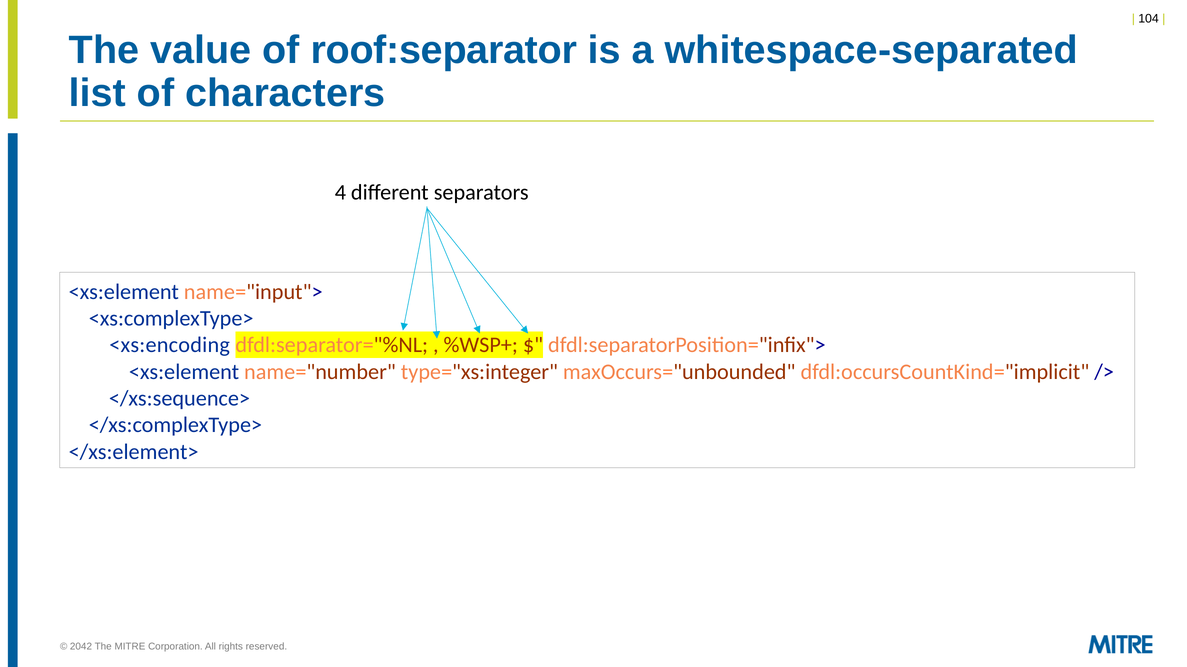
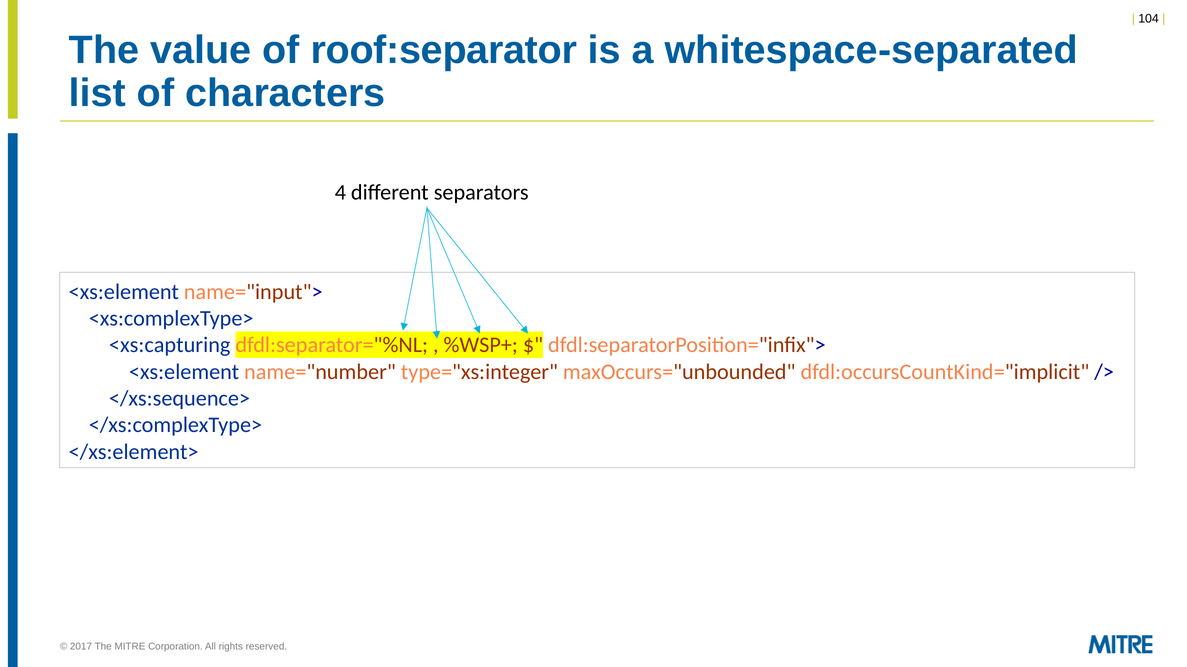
<xs:encoding: <xs:encoding -> <xs:capturing
2042: 2042 -> 2017
